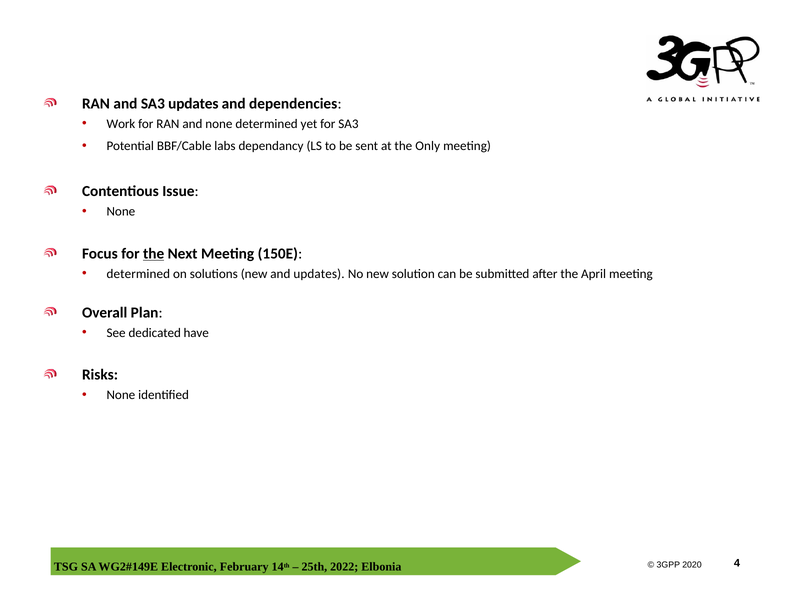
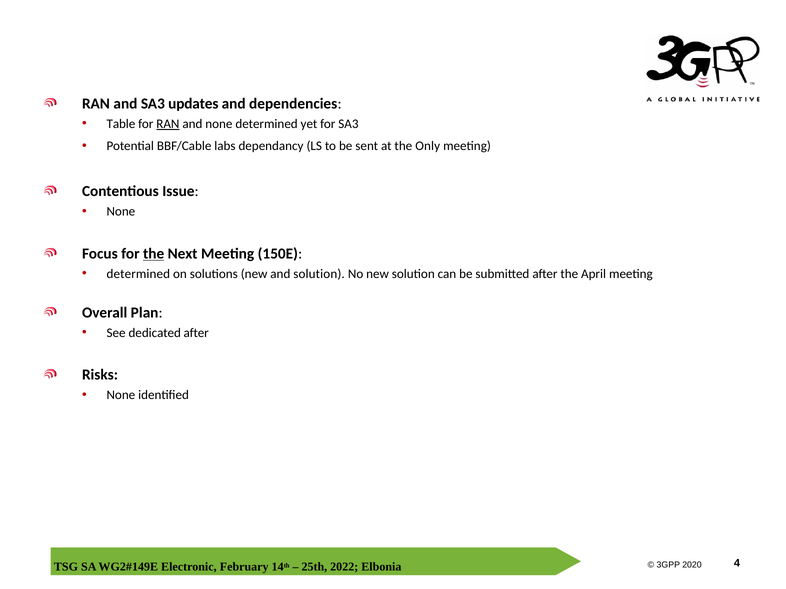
Work: Work -> Table
RAN at (168, 124) underline: none -> present
and updates: updates -> solution
dedicated have: have -> after
